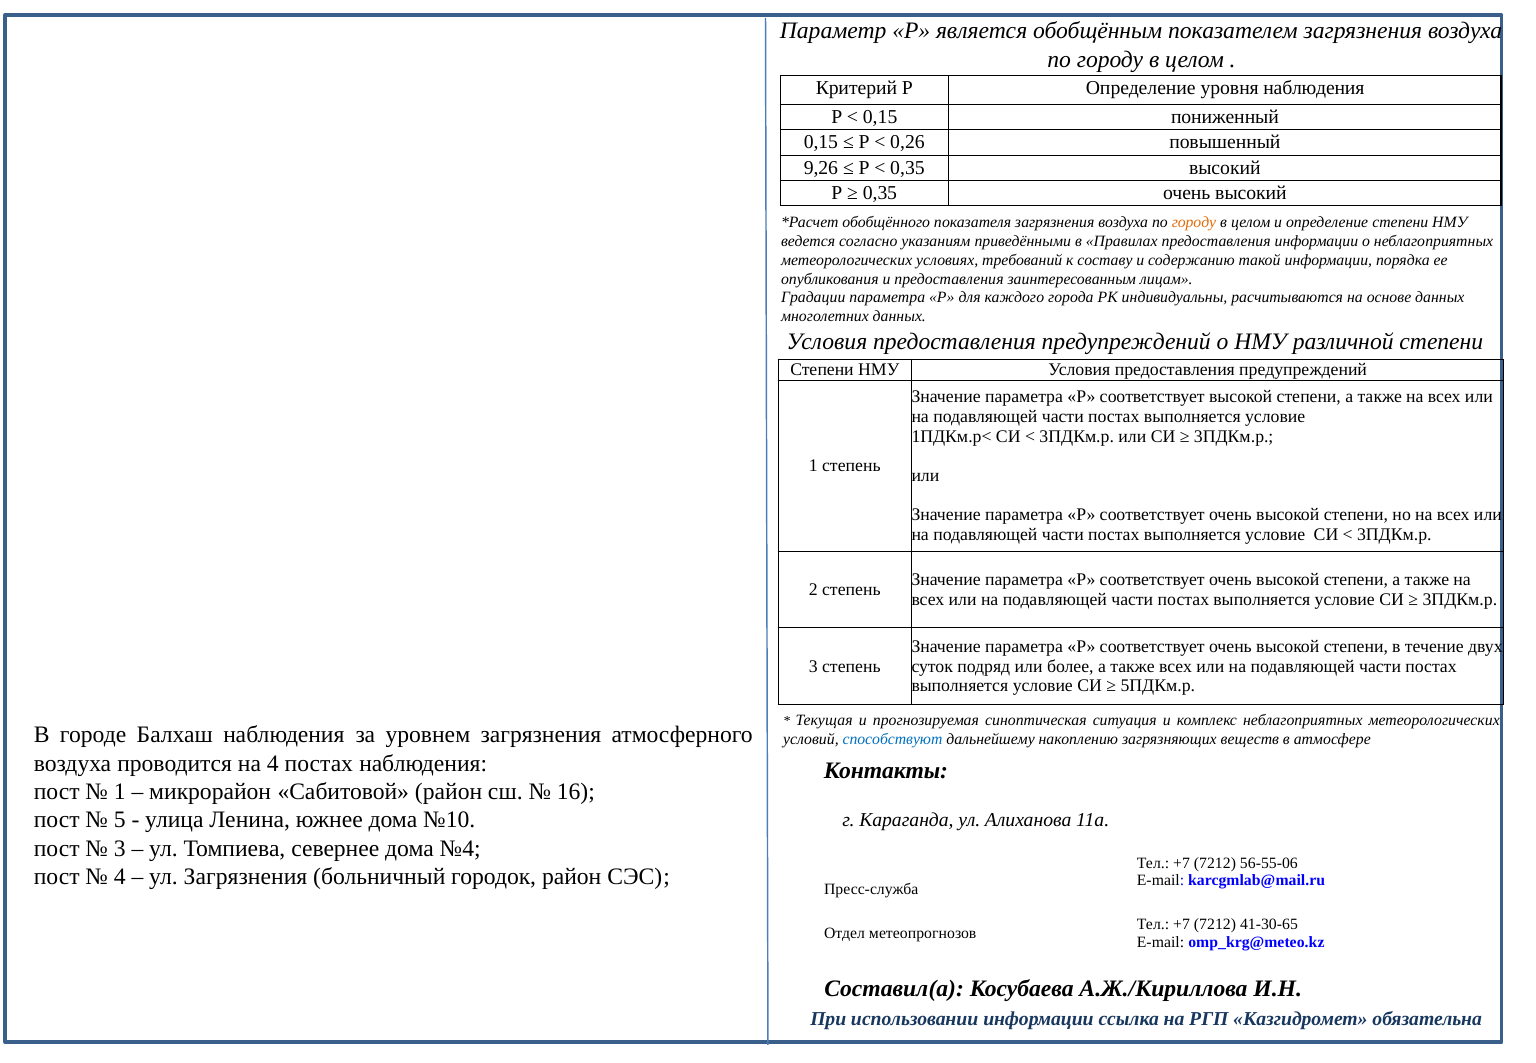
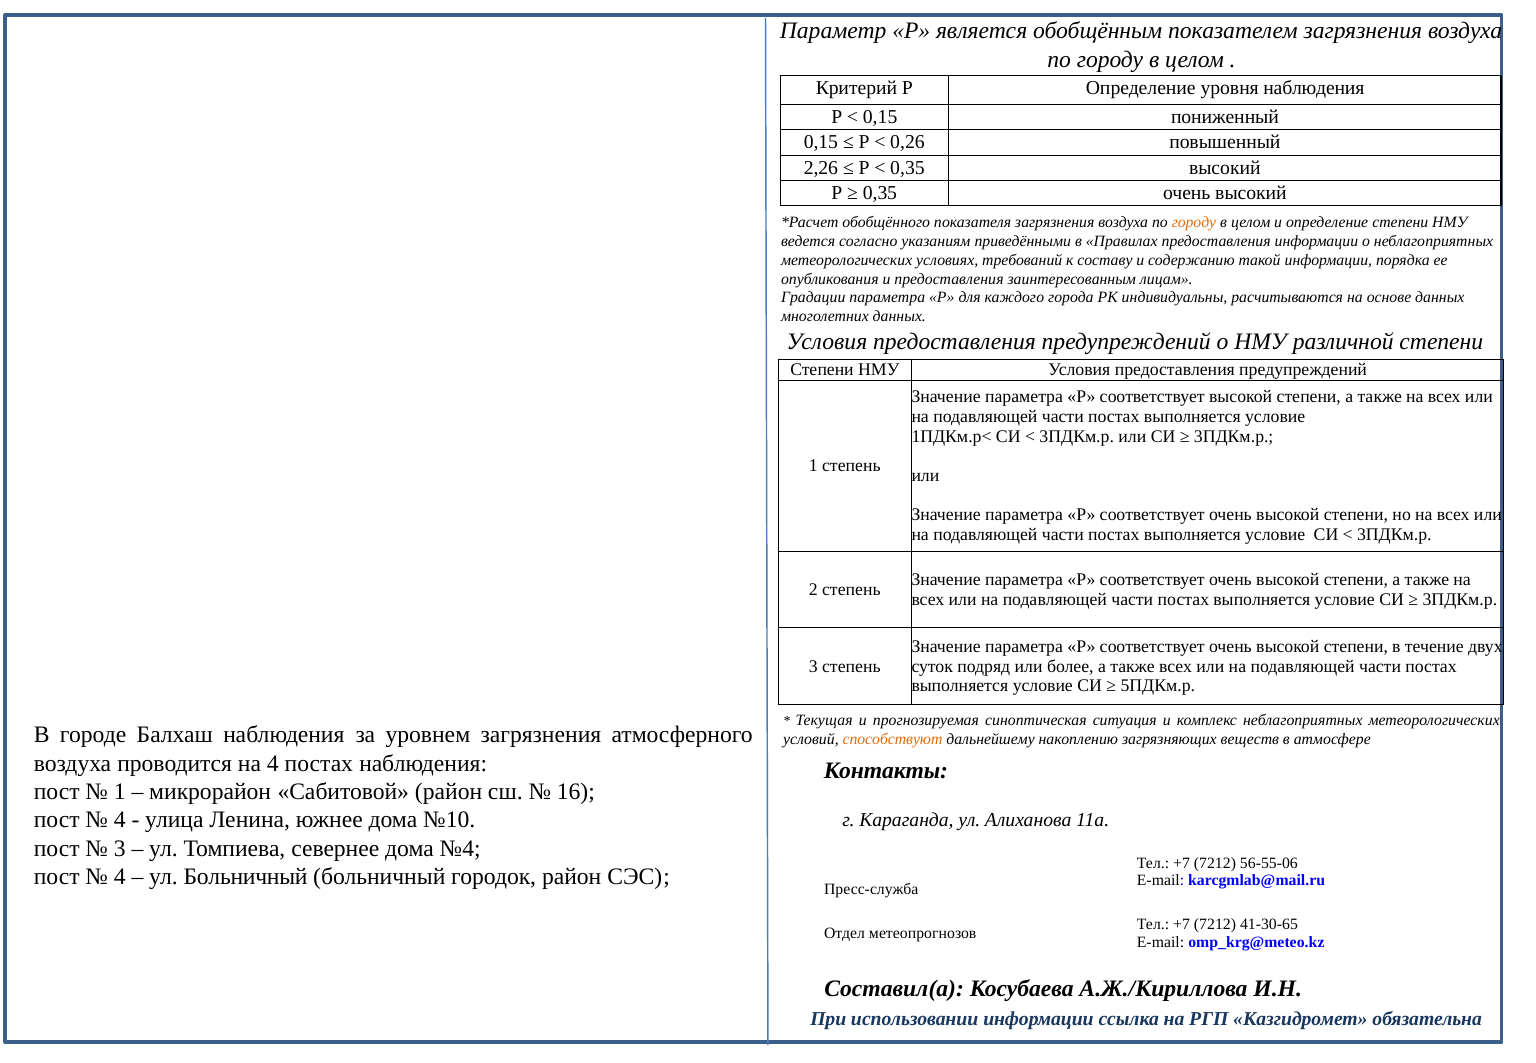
9,26: 9,26 -> 2,26
способствуют colour: blue -> orange
5 at (120, 820): 5 -> 4
ул Загрязнения: Загрязнения -> Больничный
